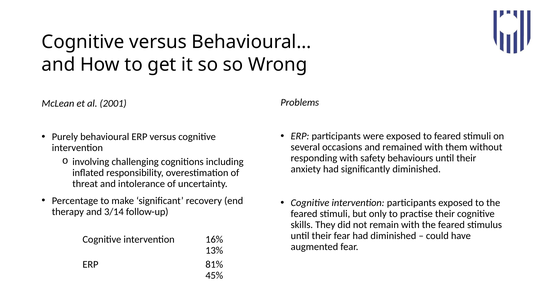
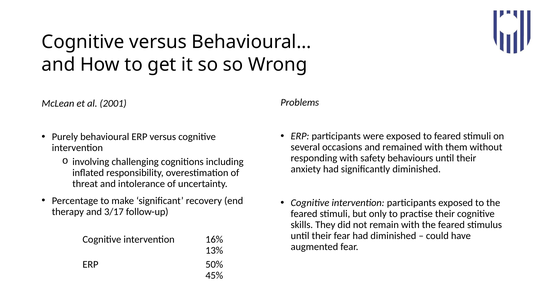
3/14: 3/14 -> 3/17
81%: 81% -> 50%
